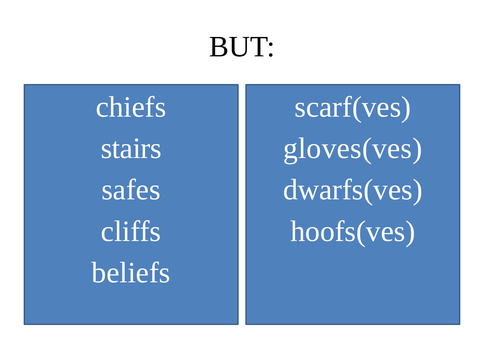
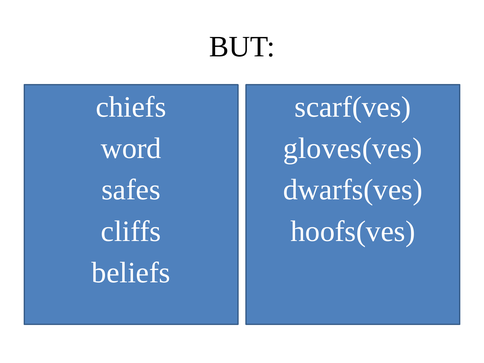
stairs: stairs -> word
